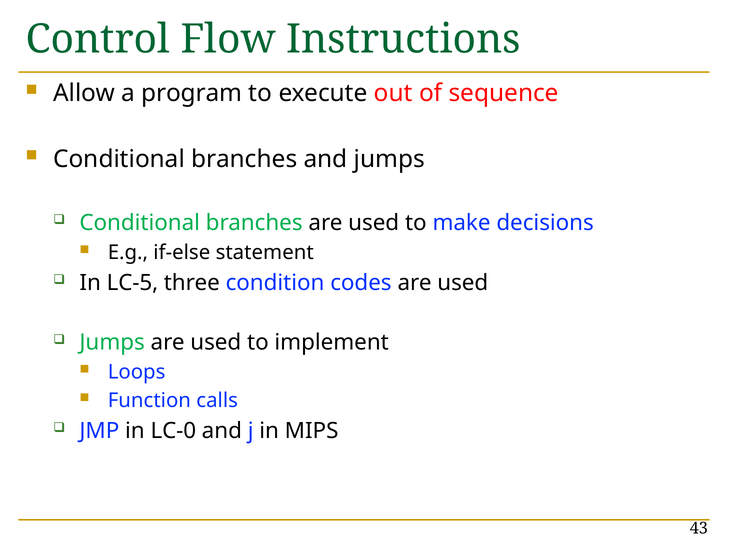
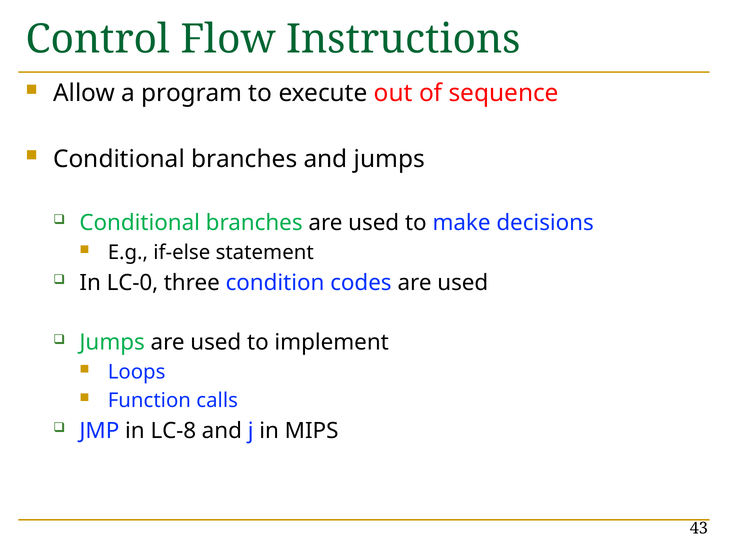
LC-5: LC-5 -> LC-0
LC-0: LC-0 -> LC-8
